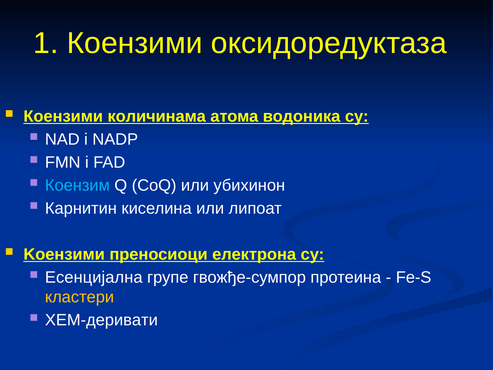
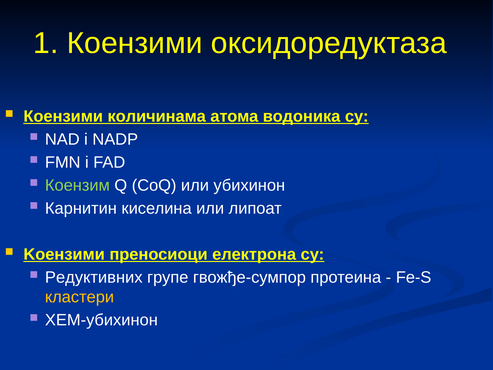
Коензим colour: light blue -> light green
Есенцијална: Есенцијална -> Редуктивних
ХЕМ-деривати: ХЕМ-деривати -> ХЕМ-убихинон
